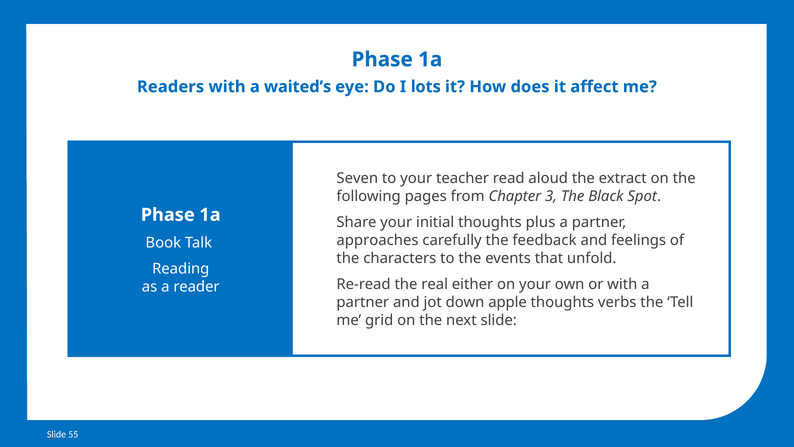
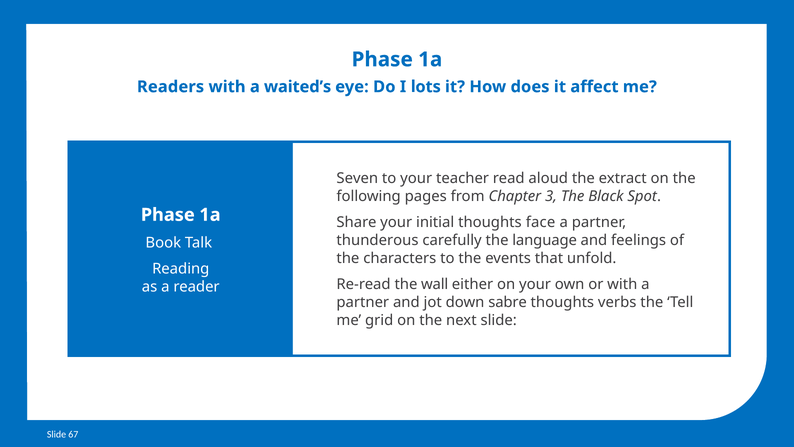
plus: plus -> face
approaches: approaches -> thunderous
feedback: feedback -> language
real: real -> wall
apple: apple -> sabre
55: 55 -> 67
